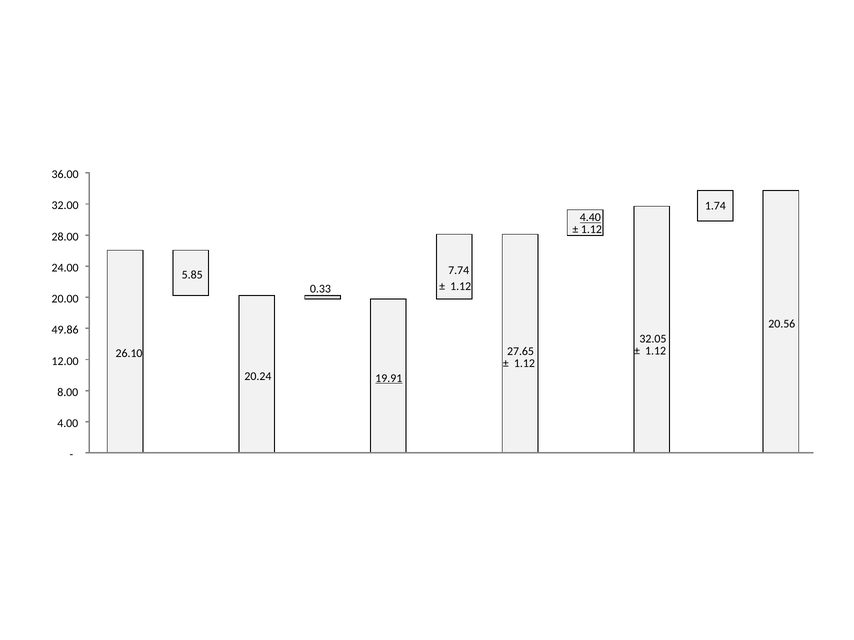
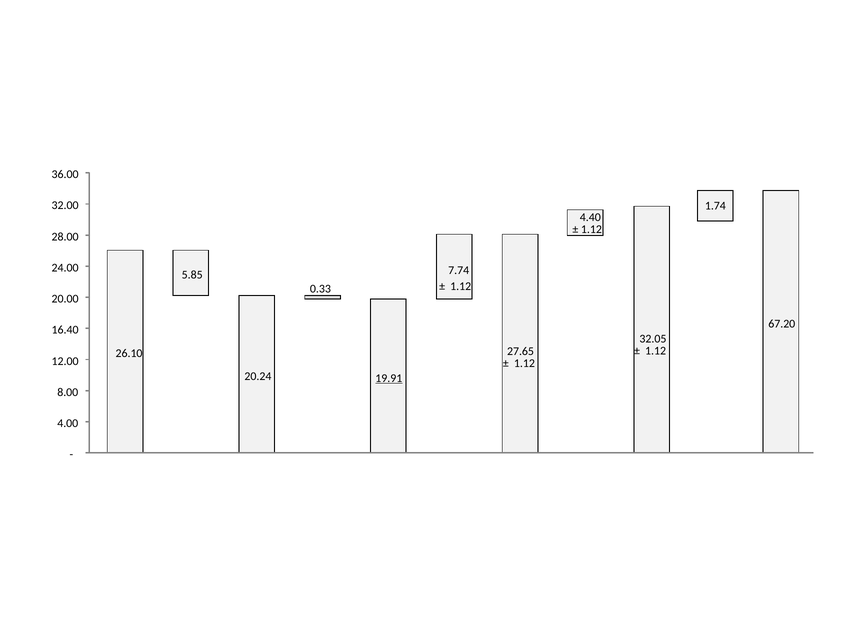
4.40 underline: present -> none
20.56: 20.56 -> 67.20
49.86: 49.86 -> 16.40
